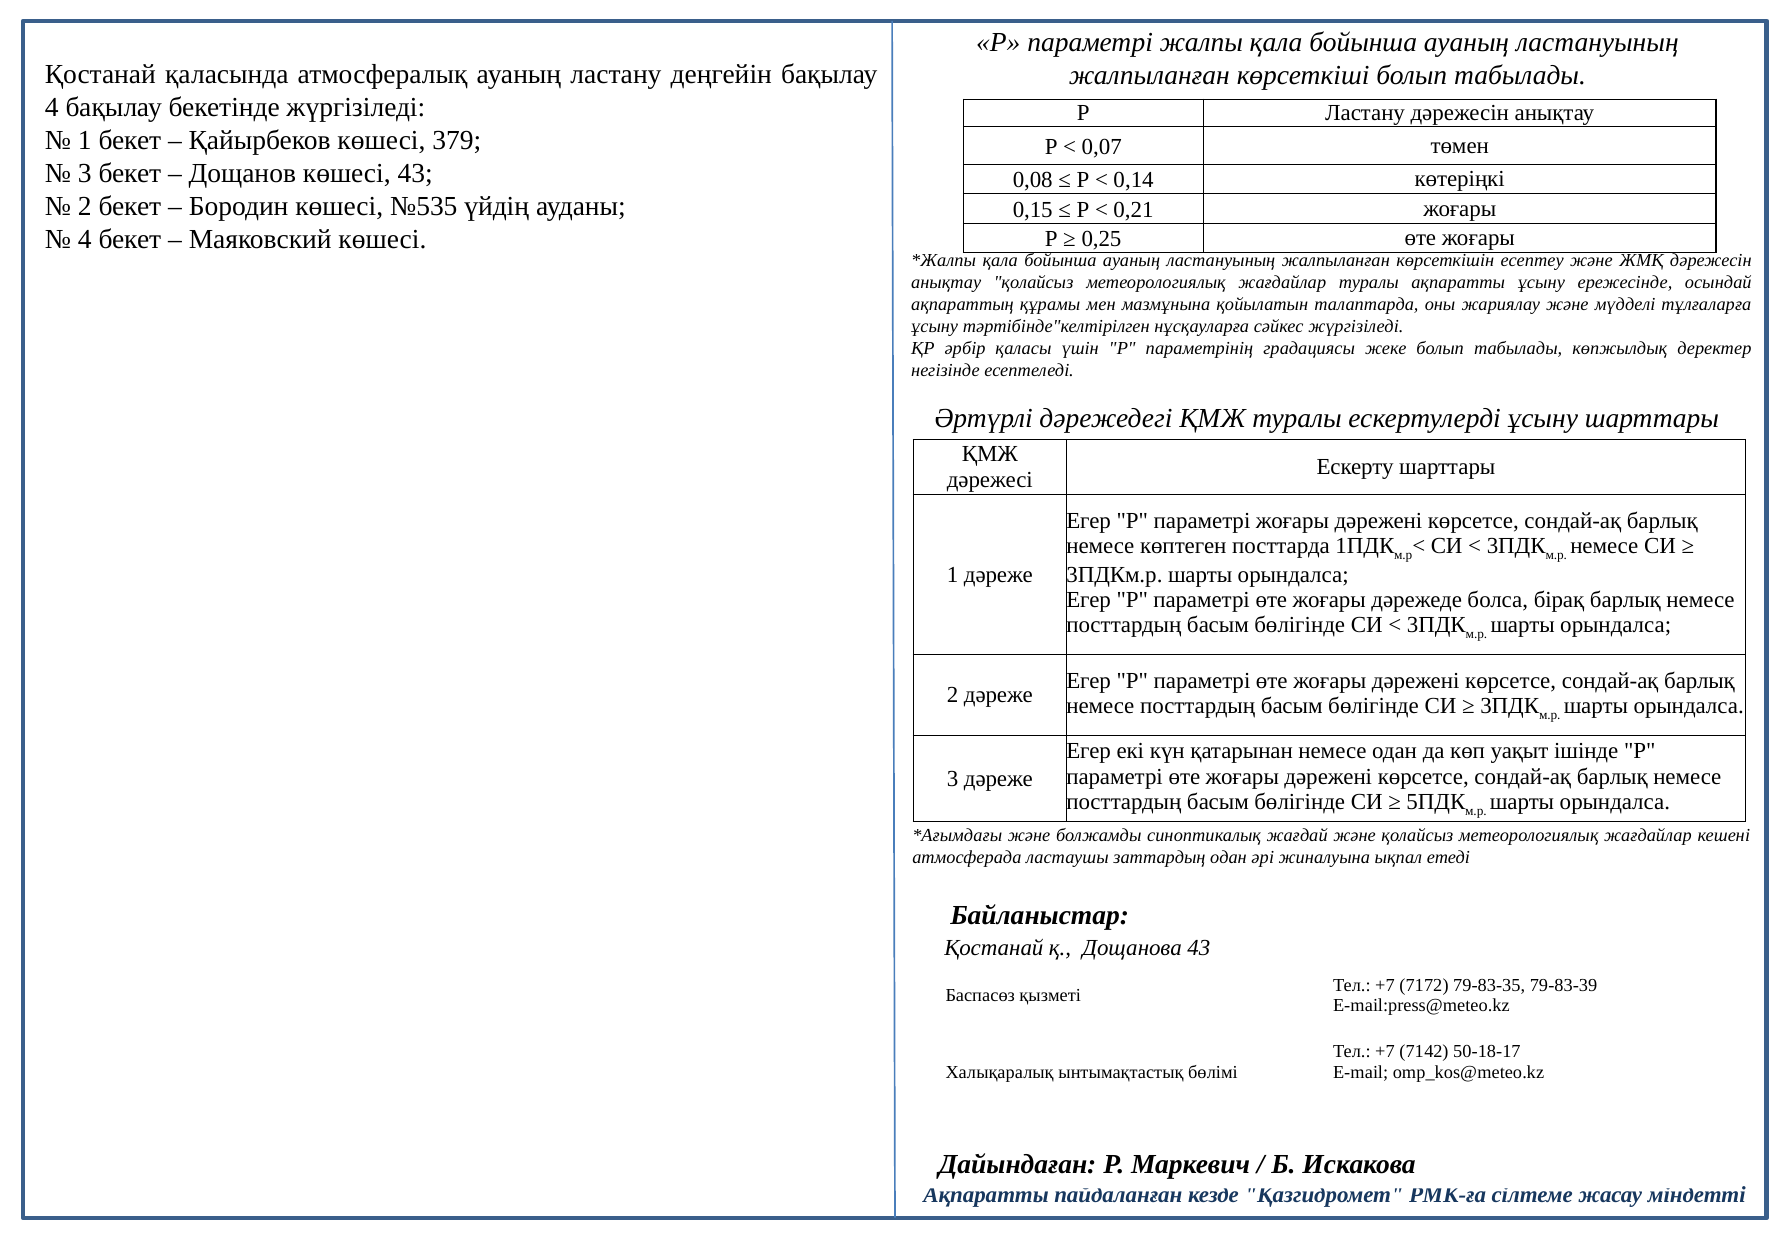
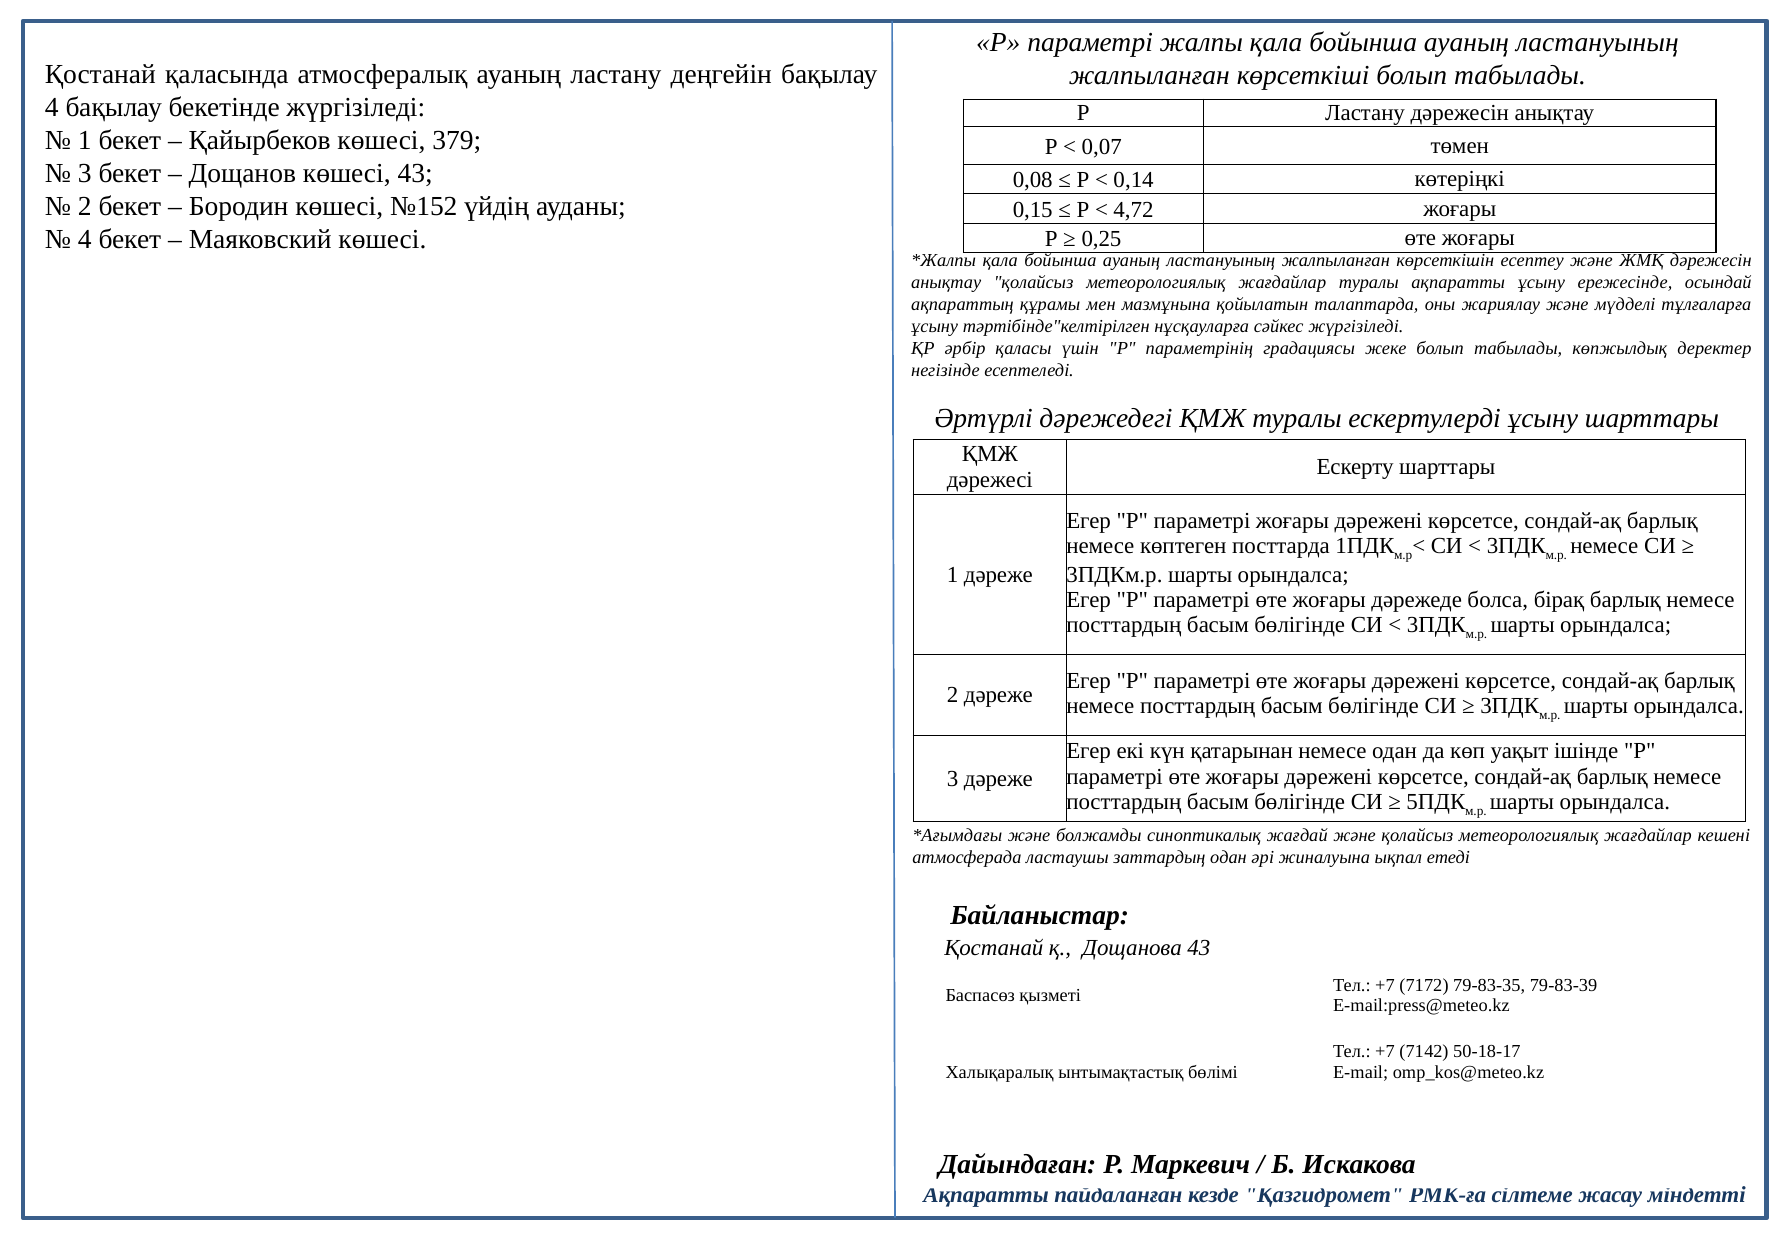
№535: №535 -> №152
0,21: 0,21 -> 4,72
